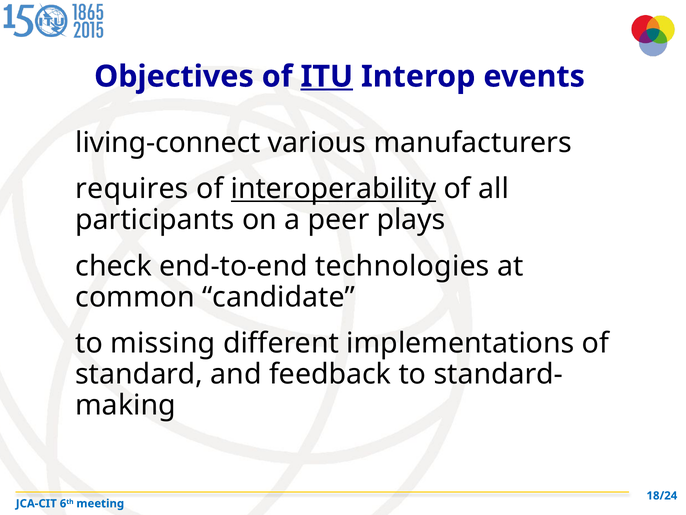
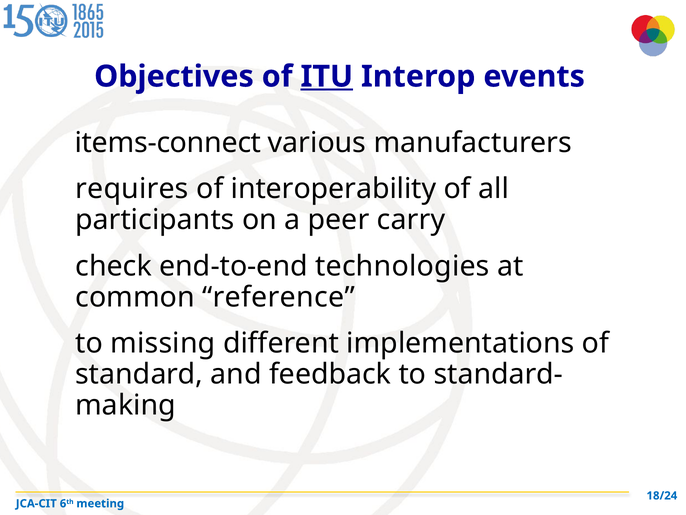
living-connect: living-connect -> items-connect
interoperability underline: present -> none
plays: plays -> carry
candidate: candidate -> reference
